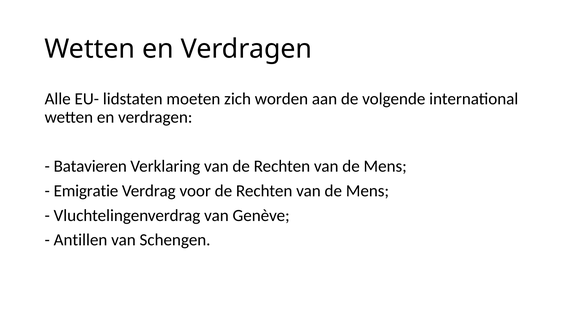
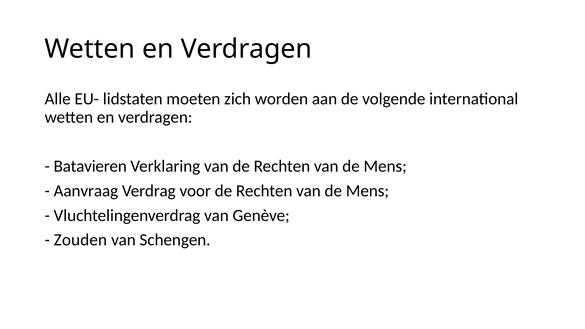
Emigratie: Emigratie -> Aanvraag
Antillen: Antillen -> Zouden
